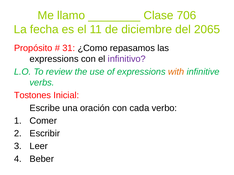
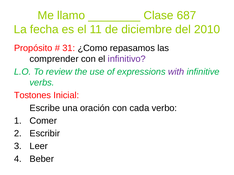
706: 706 -> 687
2065: 2065 -> 2010
expressions at (54, 59): expressions -> comprender
with colour: orange -> purple
